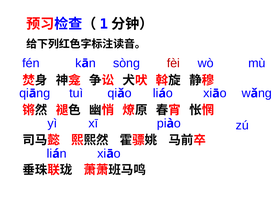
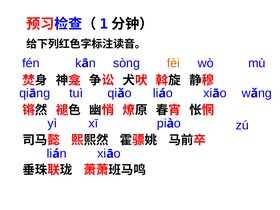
fèi colour: red -> orange
